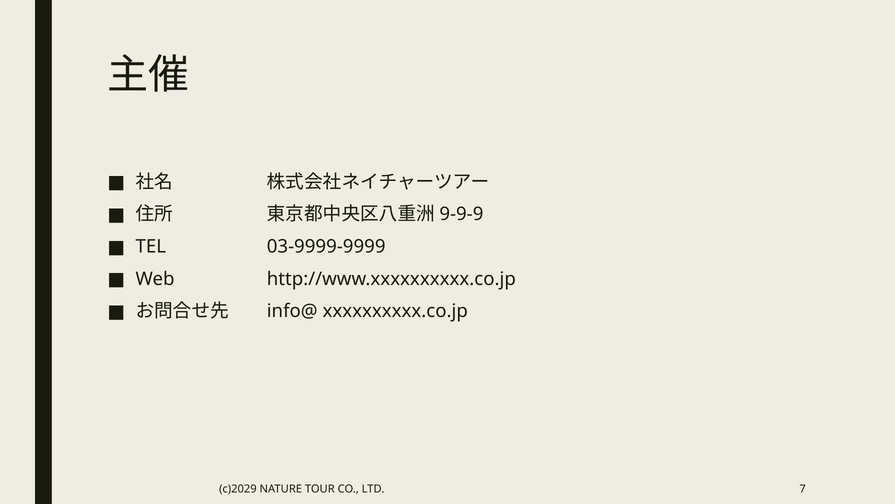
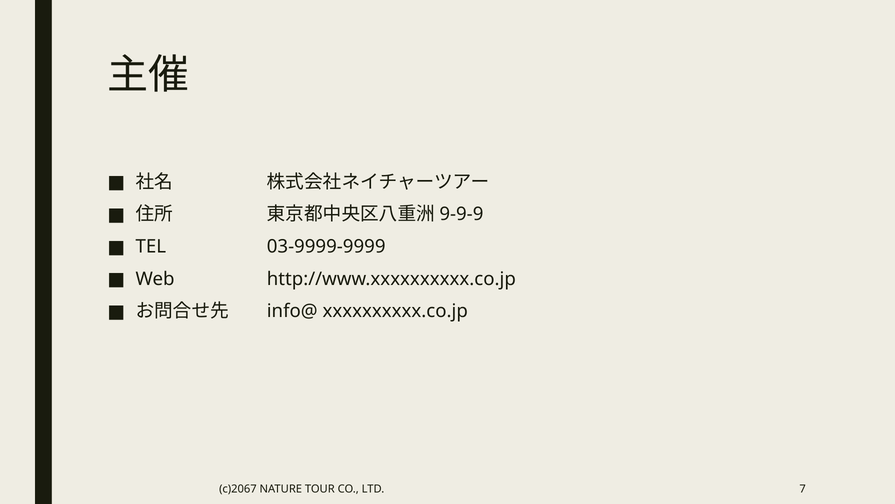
c)2029: c)2029 -> c)2067
